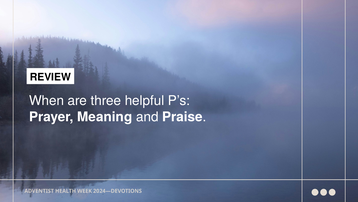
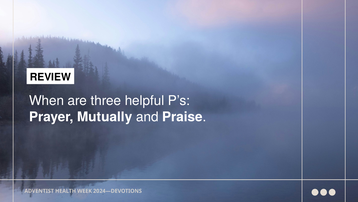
Meaning: Meaning -> Mutually
